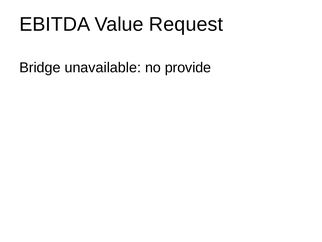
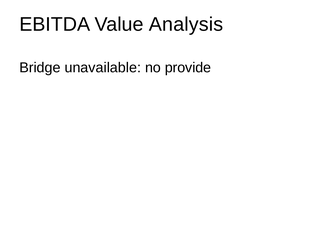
Request: Request -> Analysis
